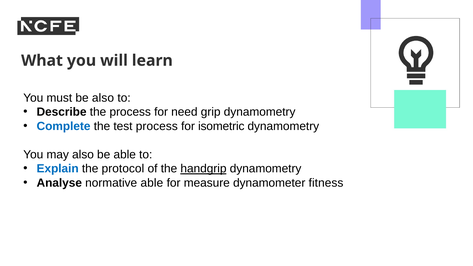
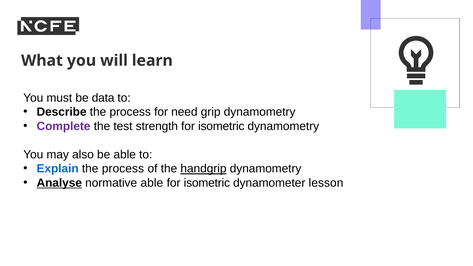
be also: also -> data
Complete colour: blue -> purple
test process: process -> strength
protocol at (123, 169): protocol -> process
Analyse underline: none -> present
measure at (207, 183): measure -> isometric
fitness: fitness -> lesson
